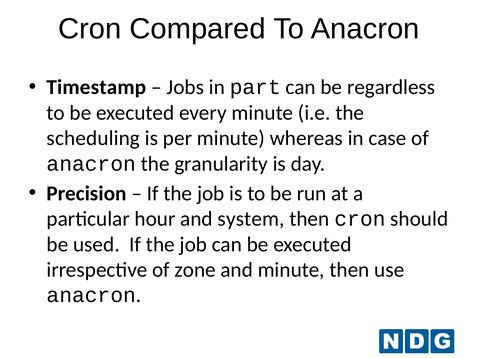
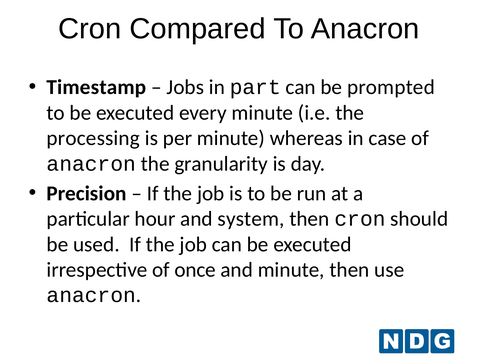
regardless: regardless -> prompted
scheduling: scheduling -> processing
zone: zone -> once
